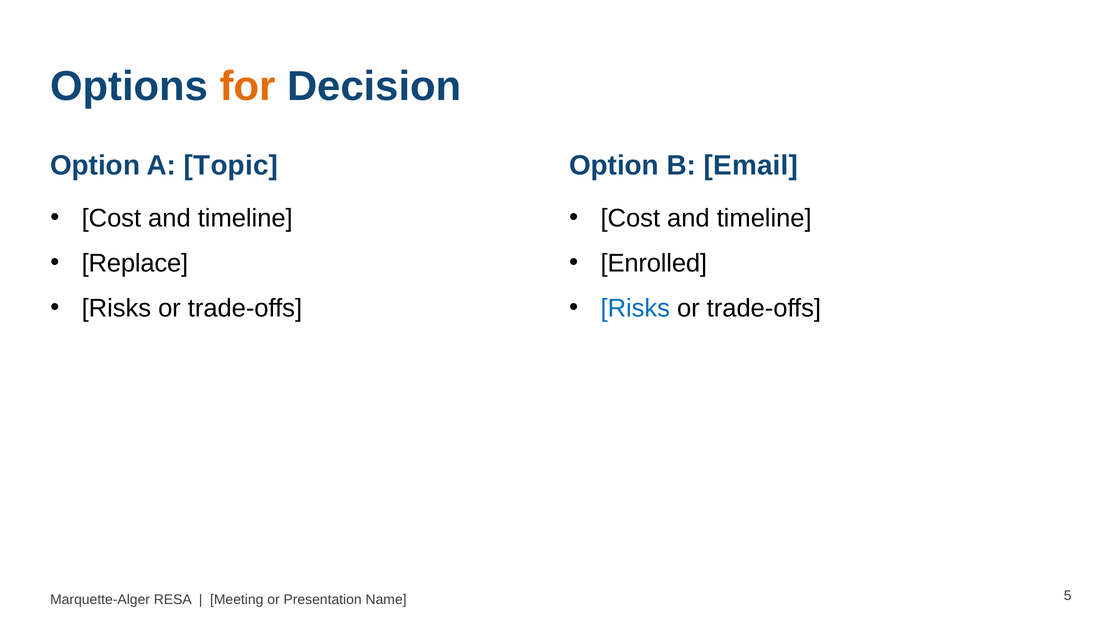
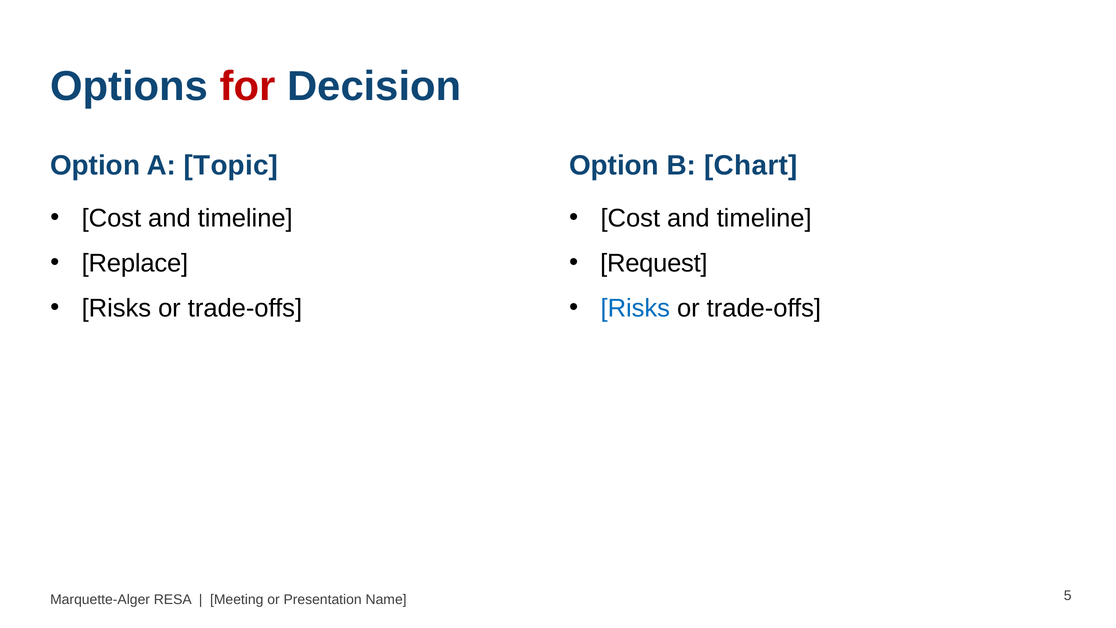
for colour: orange -> red
Email: Email -> Chart
Enrolled: Enrolled -> Request
